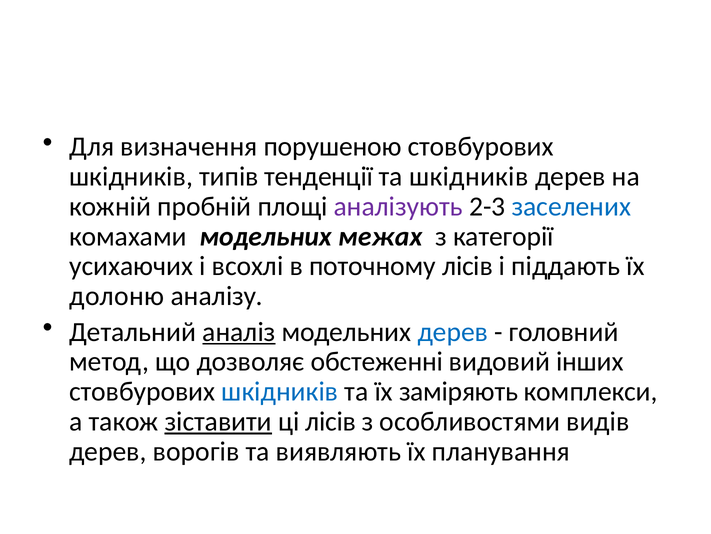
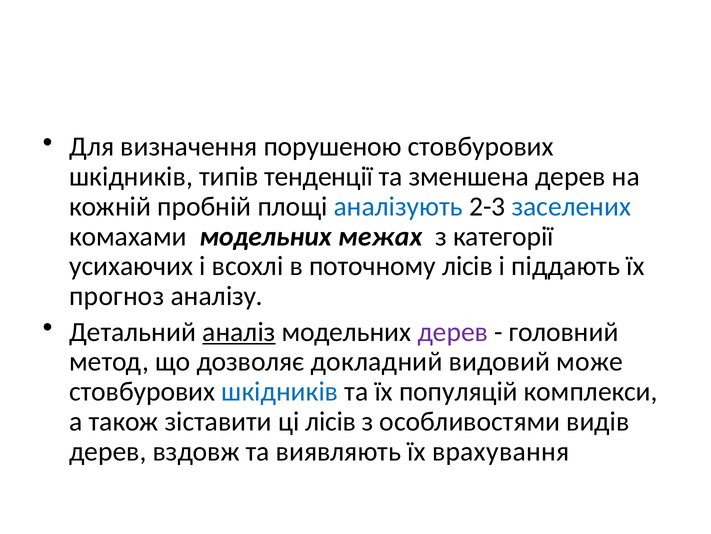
та шкідників: шкідників -> зменшена
аналізують colour: purple -> blue
долоню: долоню -> прогноз
дерев at (453, 331) colour: blue -> purple
обстеженні: обстеженні -> докладний
інших: інших -> може
заміряють: заміряють -> популяцій
зіставити underline: present -> none
ворогів: ворогів -> вздовж
планування: планування -> врахування
